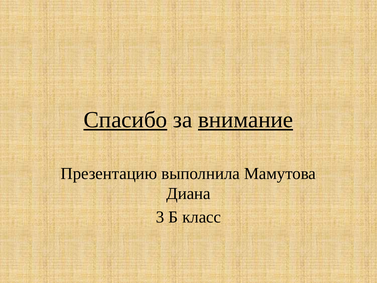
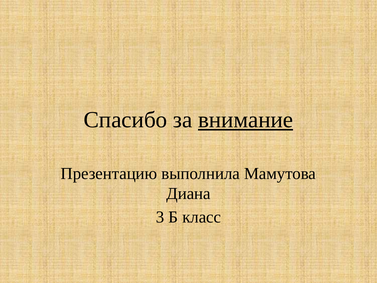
Спасибо underline: present -> none
